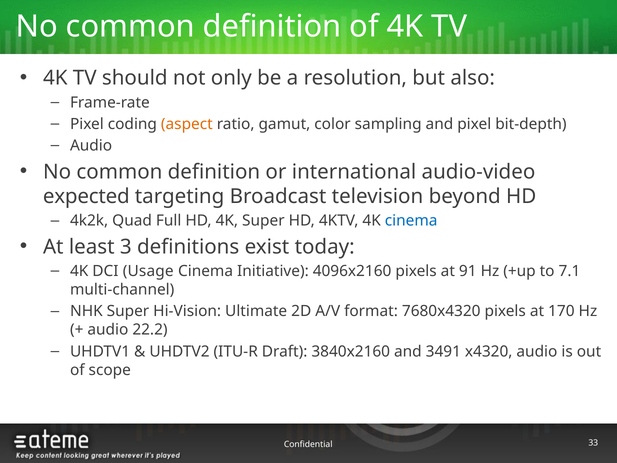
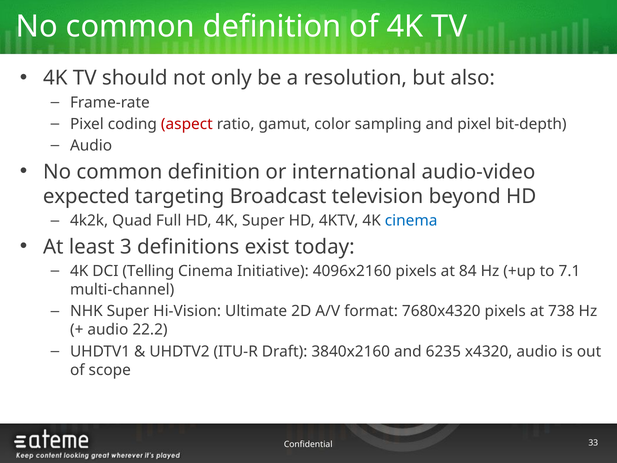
aspect colour: orange -> red
Usage: Usage -> Telling
91: 91 -> 84
170: 170 -> 738
3491: 3491 -> 6235
